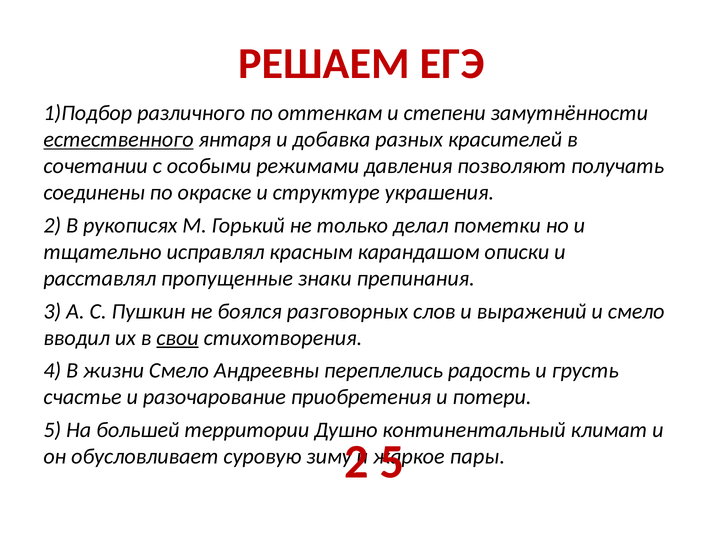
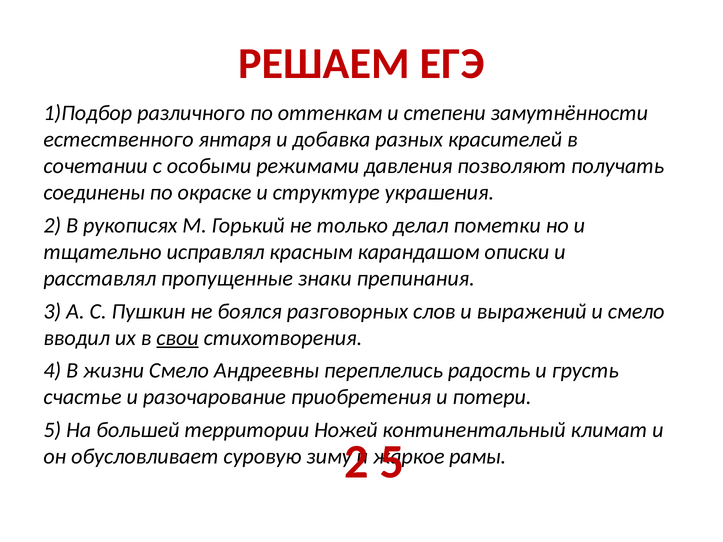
естественного underline: present -> none
Душно: Душно -> Ножей
пары: пары -> рамы
